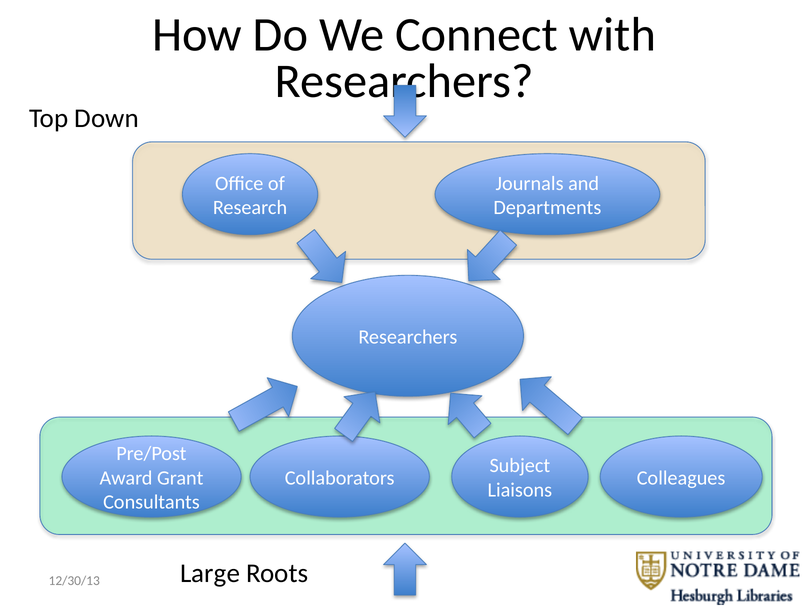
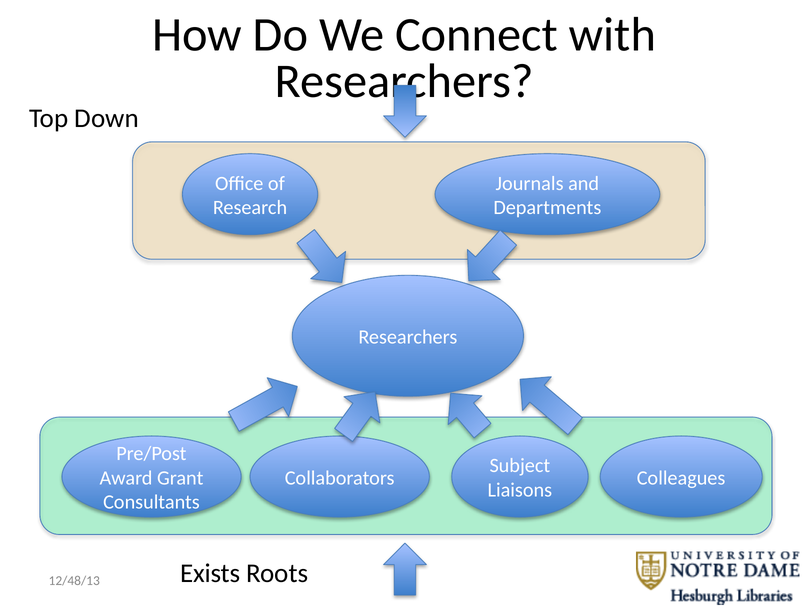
Large: Large -> Exists
12/30/13: 12/30/13 -> 12/48/13
